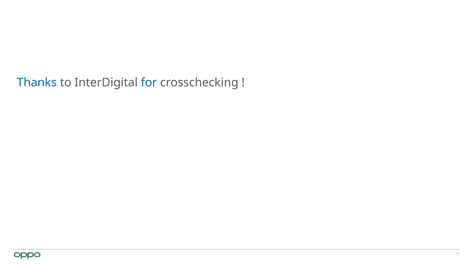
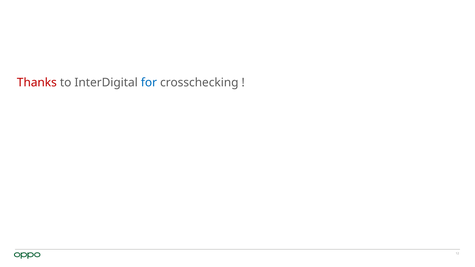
Thanks colour: blue -> red
